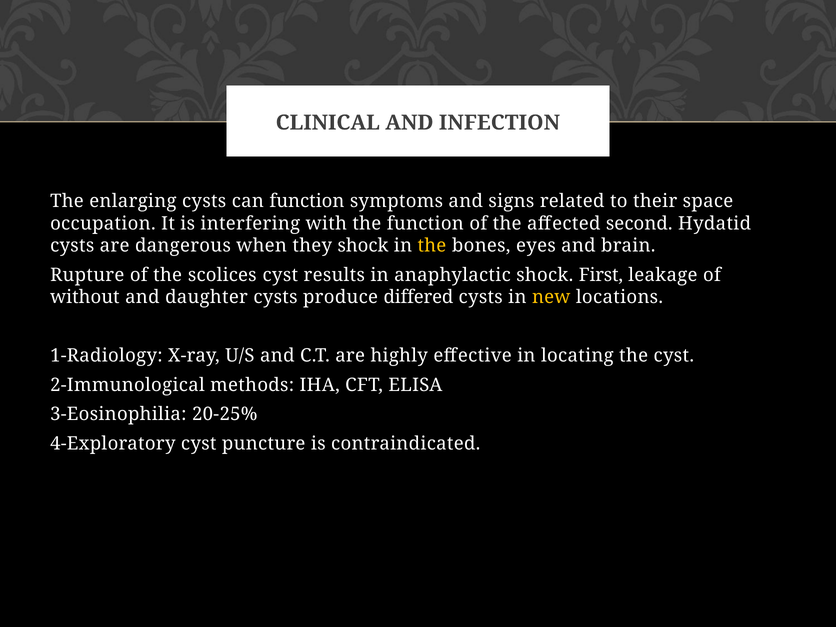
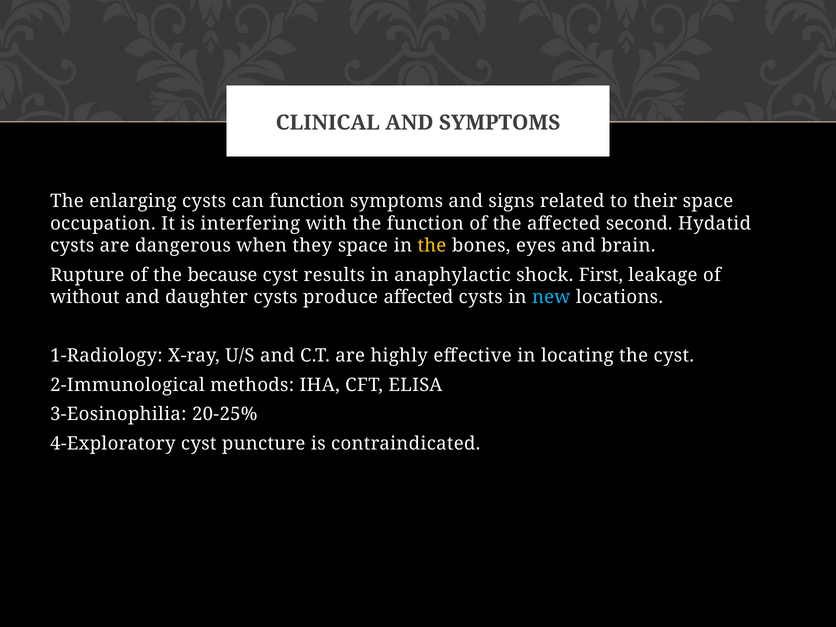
AND INFECTION: INFECTION -> SYMPTOMS
they shock: shock -> space
scolices: scolices -> because
produce differed: differed -> affected
new colour: yellow -> light blue
